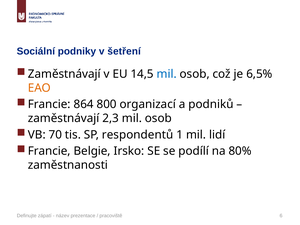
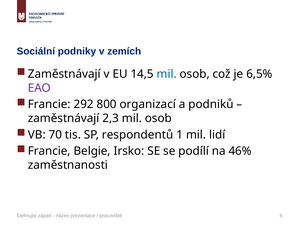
šetření: šetření -> zemích
EAO colour: orange -> purple
864: 864 -> 292
80%: 80% -> 46%
